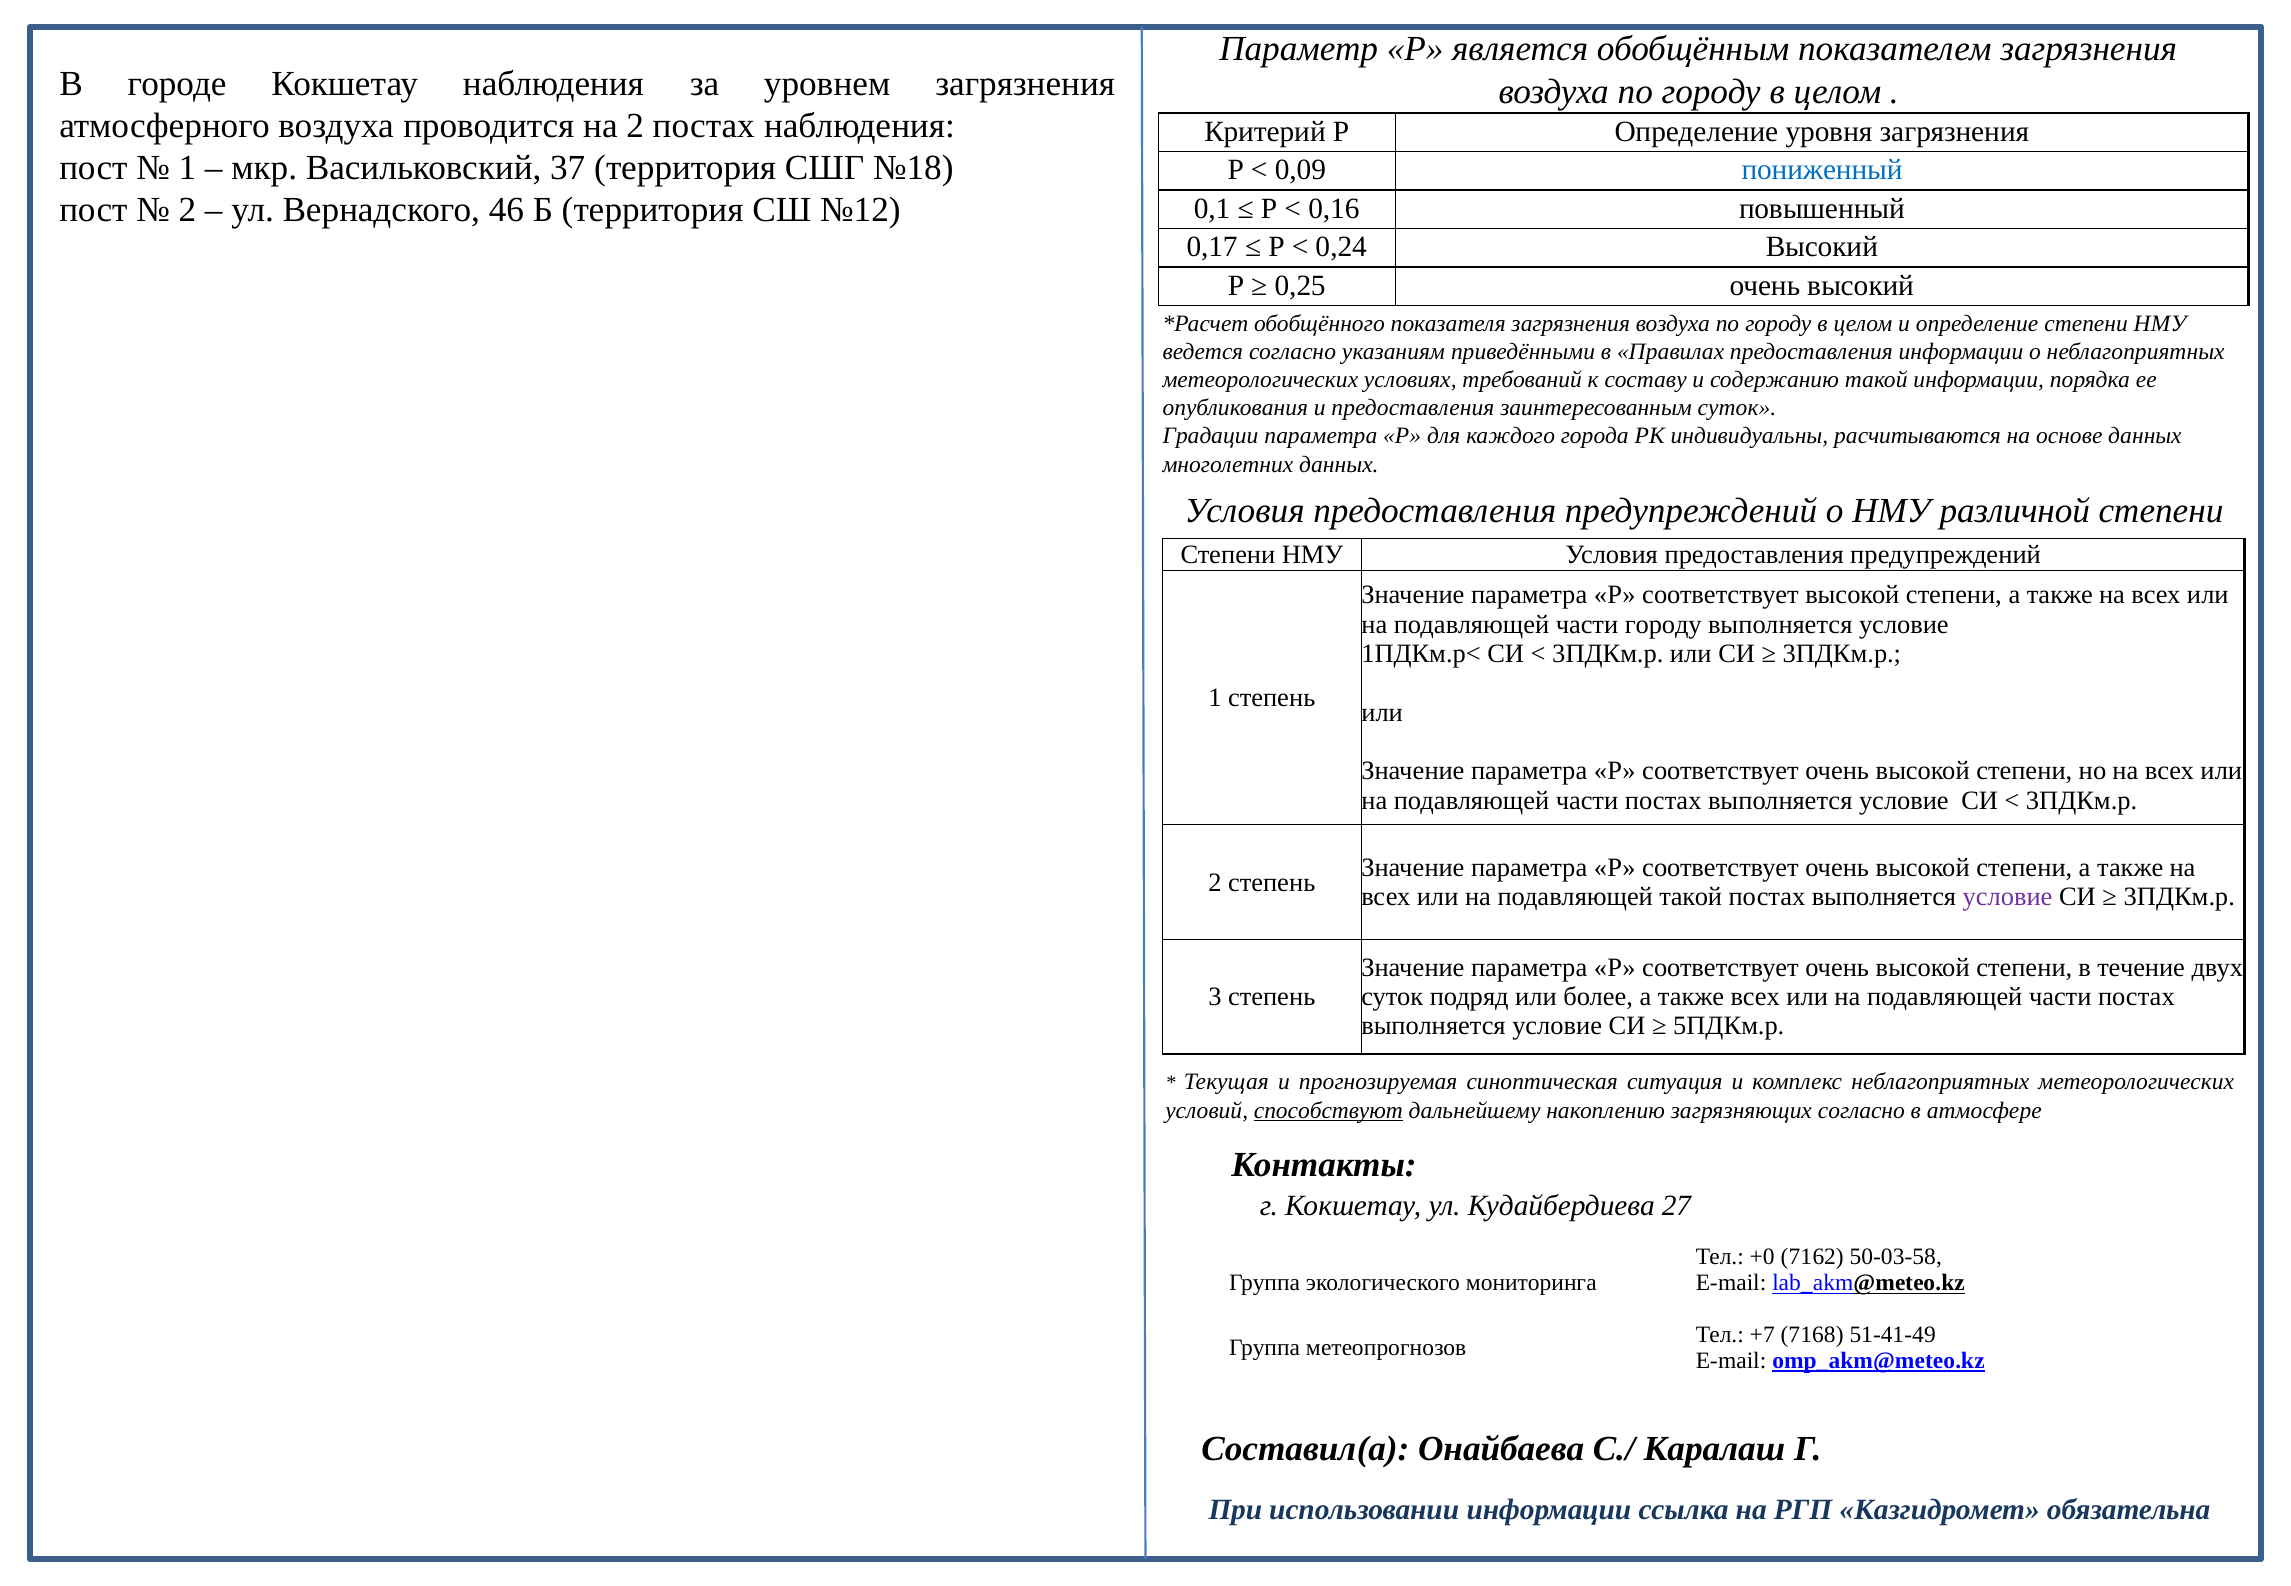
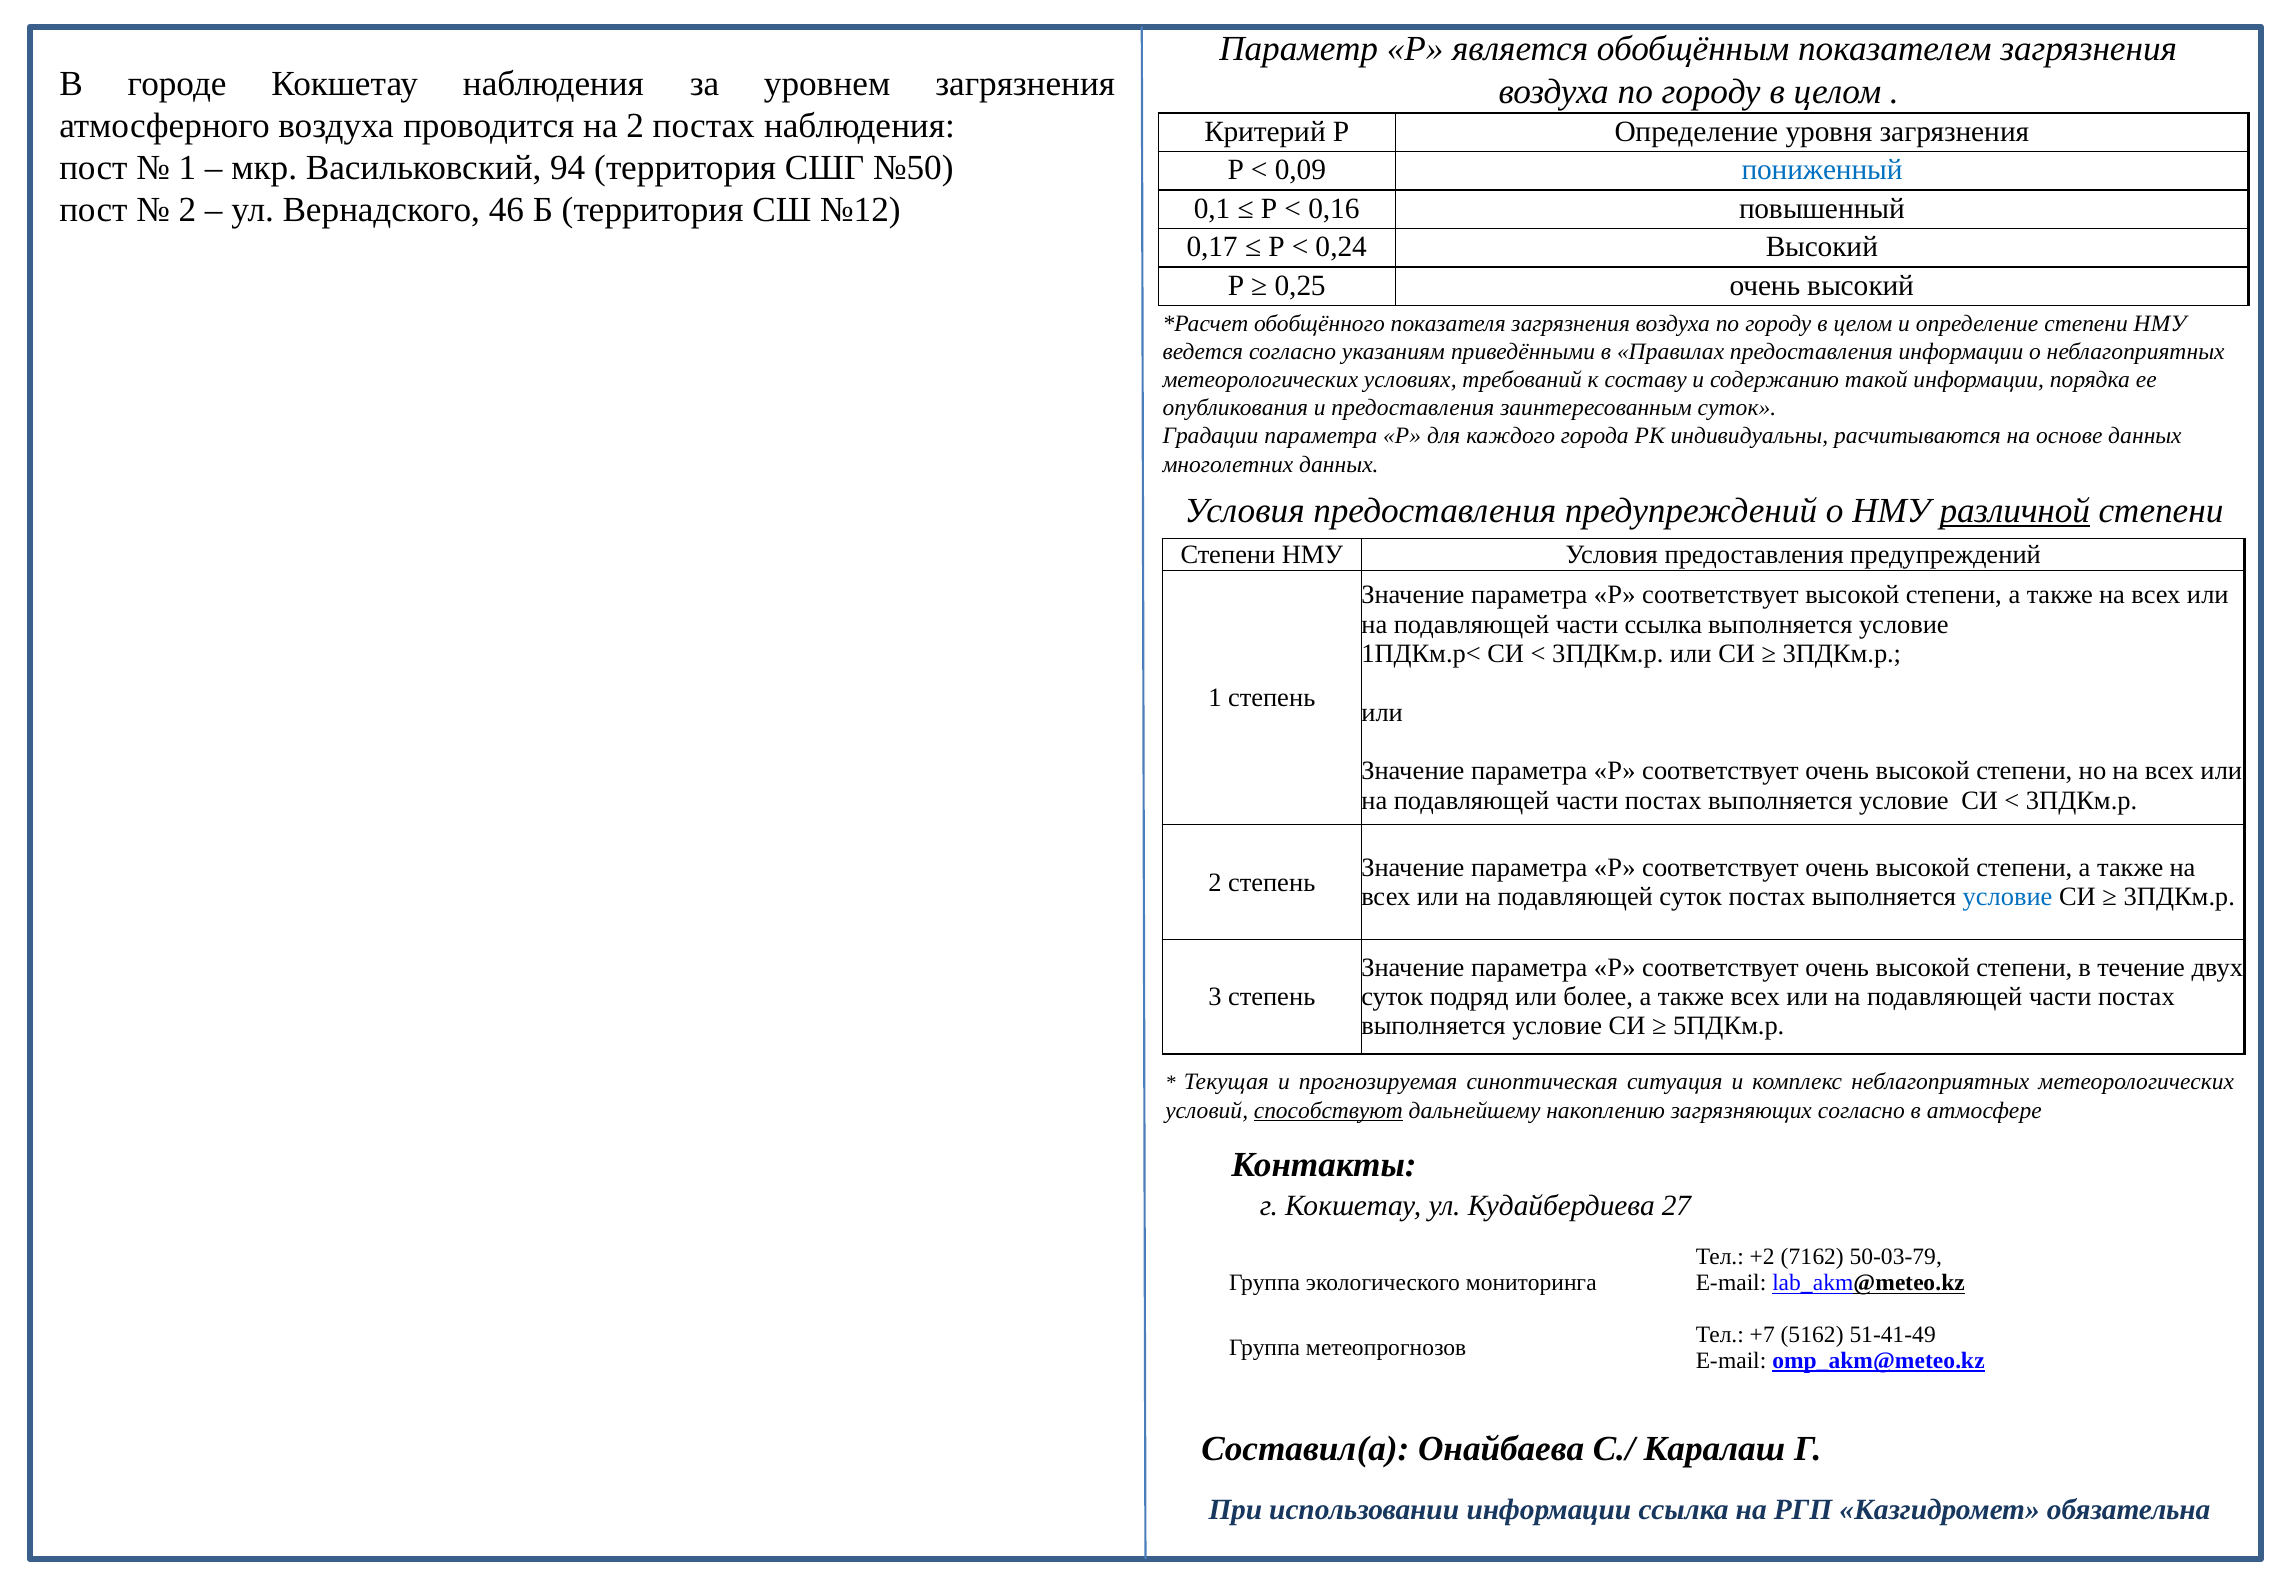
37: 37 -> 94
№18: №18 -> №50
различной underline: none -> present
части городу: городу -> ссылка
подавляющей такой: такой -> суток
условие at (2008, 897) colour: purple -> blue
+0: +0 -> +2
50-03-58: 50-03-58 -> 50-03-79
7168: 7168 -> 5162
